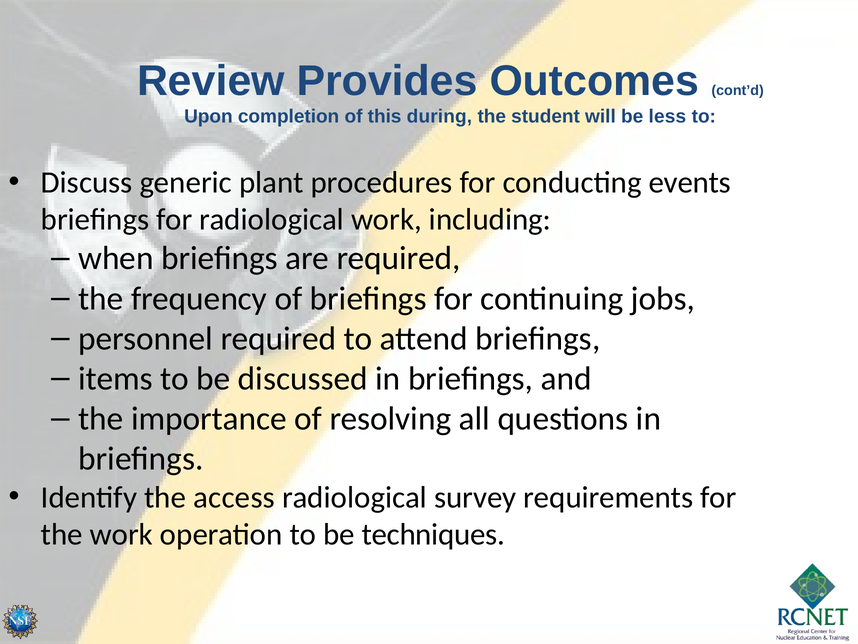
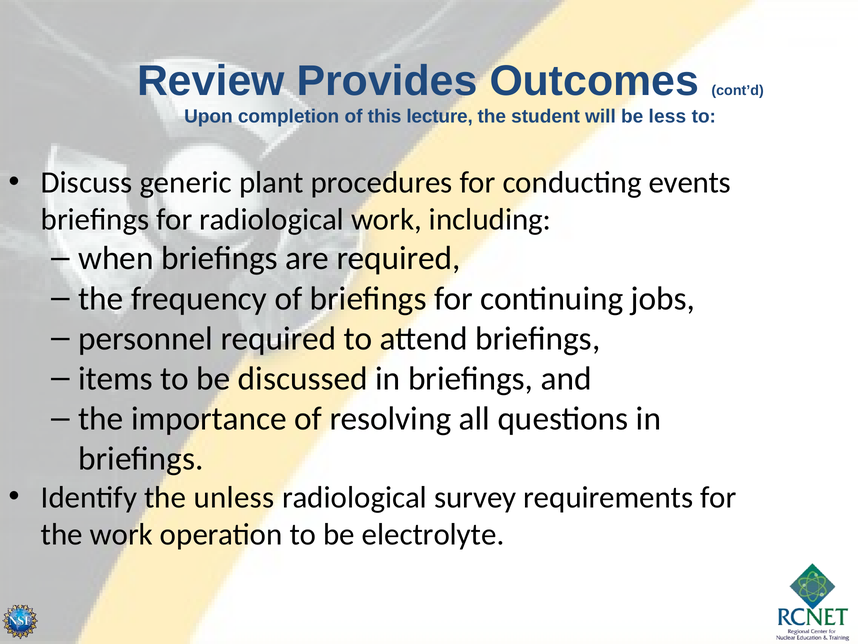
during: during -> lecture
access: access -> unless
techniques: techniques -> electrolyte
